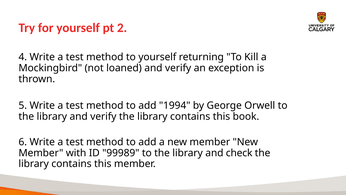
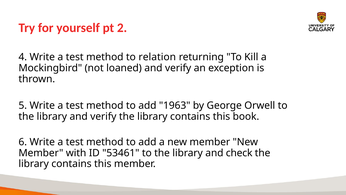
to yourself: yourself -> relation
1994: 1994 -> 1963
99989: 99989 -> 53461
